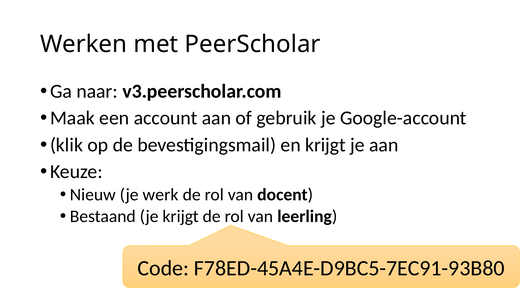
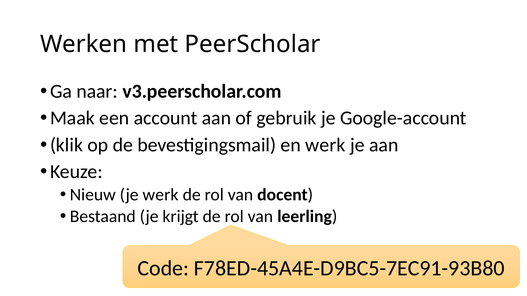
en krijgt: krijgt -> werk
